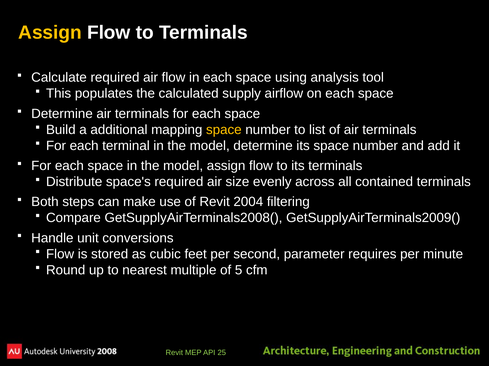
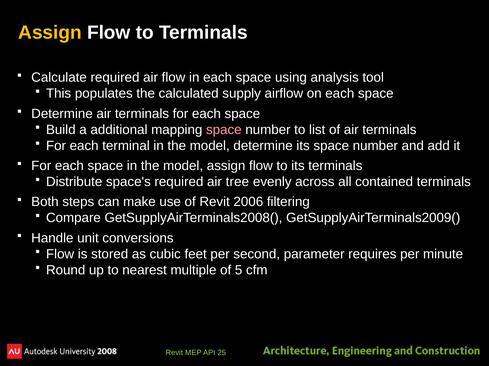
space at (224, 130) colour: yellow -> pink
size: size -> tree
2004: 2004 -> 2006
